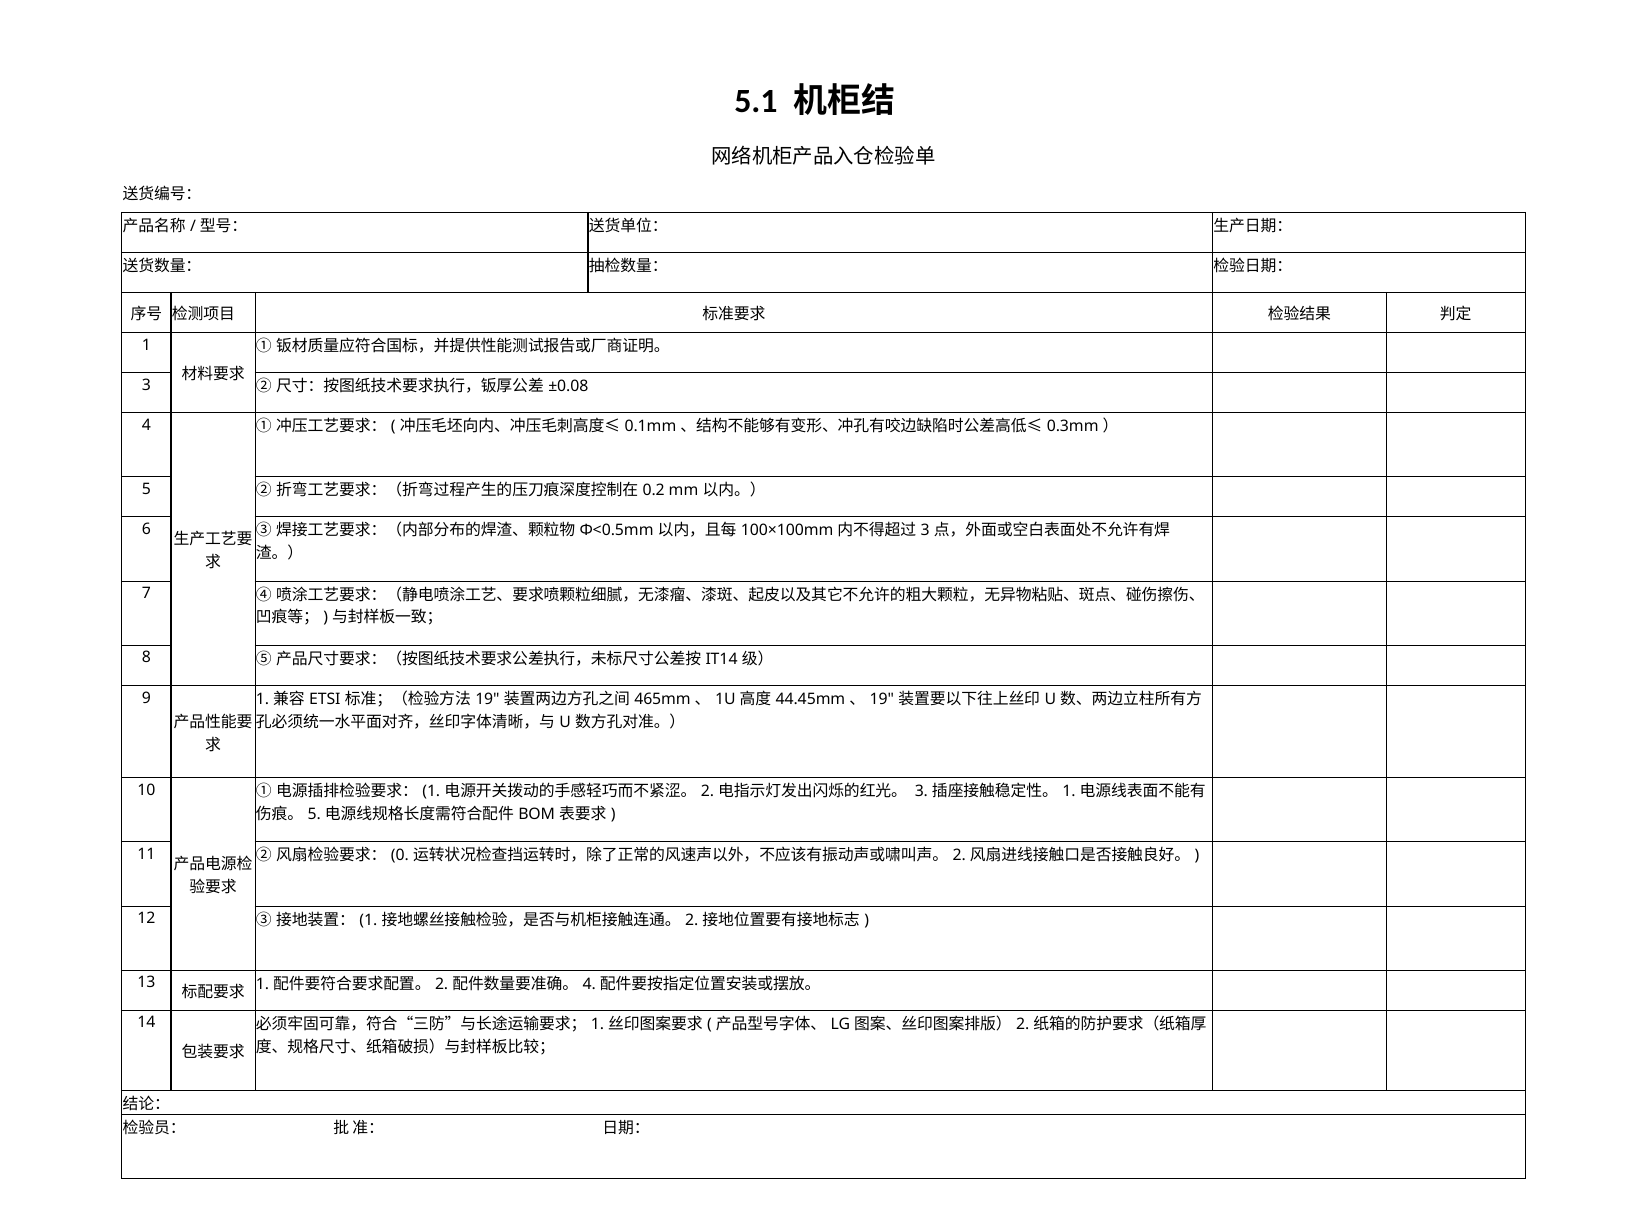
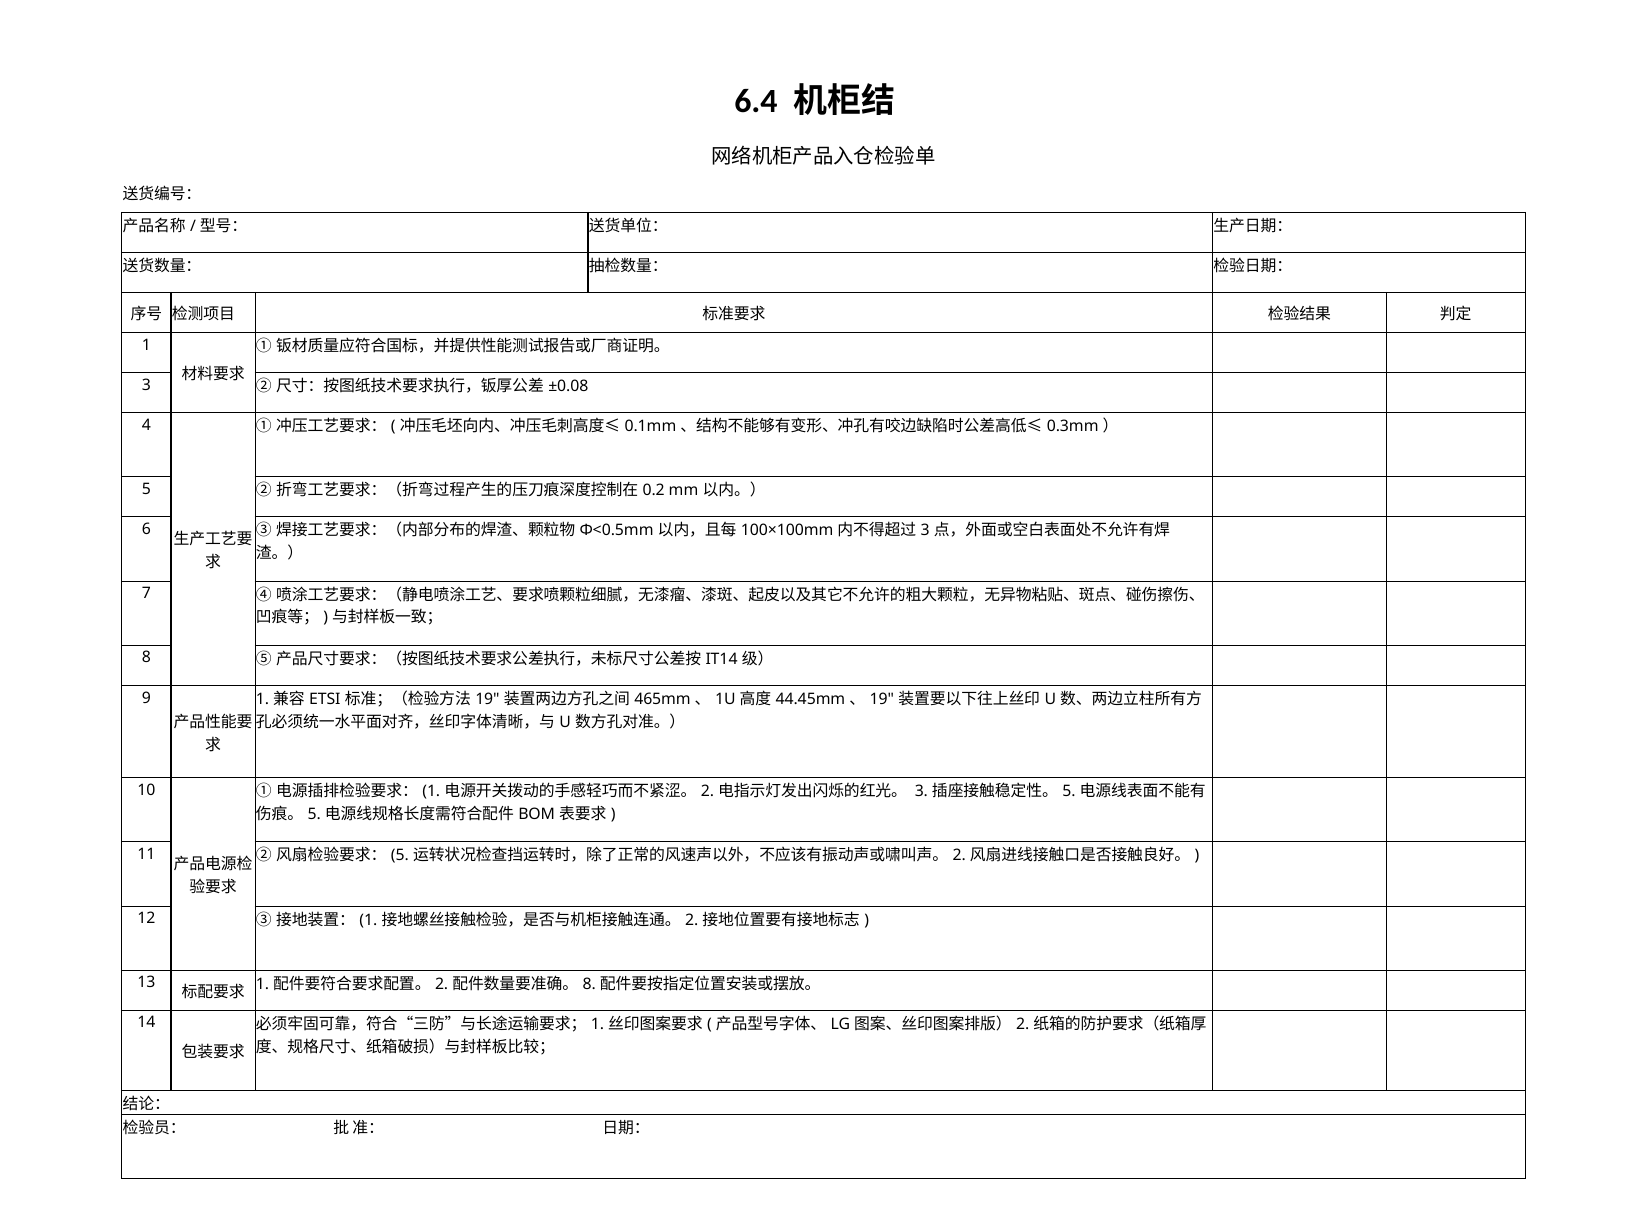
5.1: 5.1 -> 6.4
1 at (1069, 791): 1 -> 5
0 at (400, 856): 0 -> 5
4 at (589, 984): 4 -> 8
